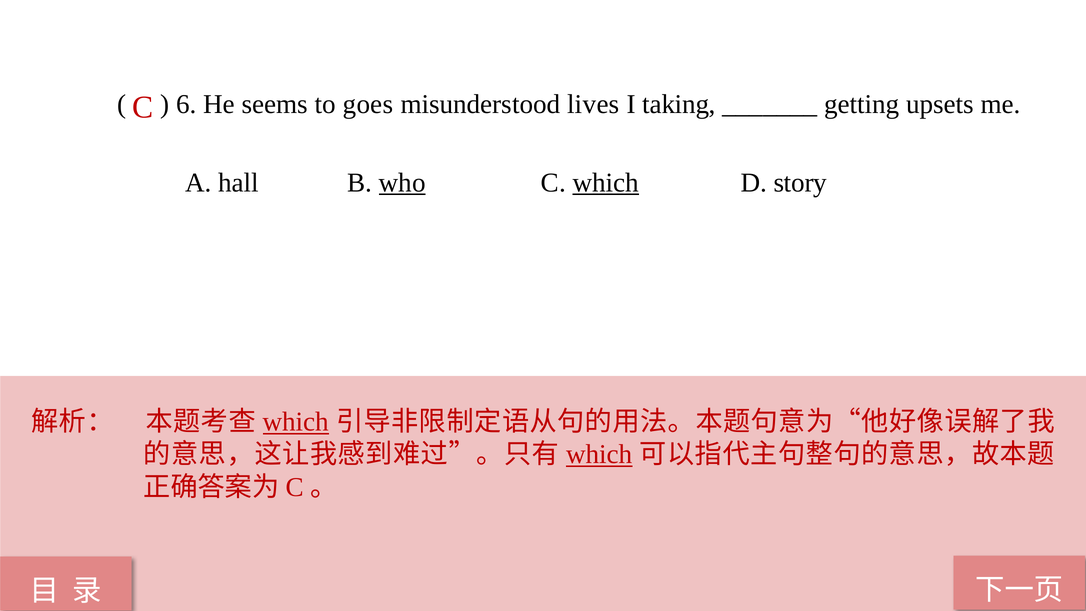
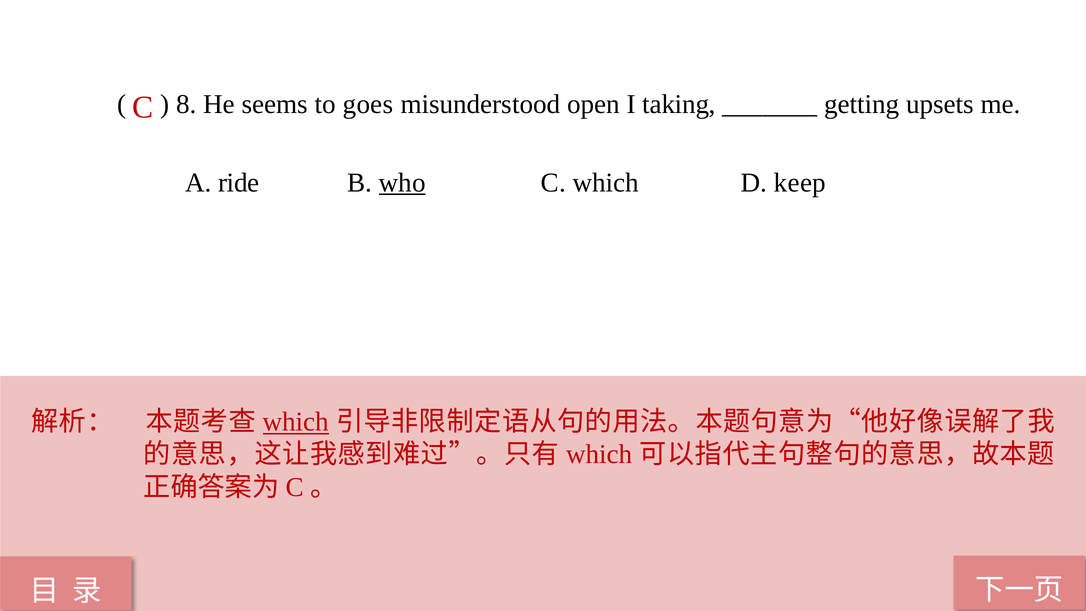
6: 6 -> 8
lives: lives -> open
hall: hall -> ride
which at (606, 183) underline: present -> none
story: story -> keep
which at (599, 454) underline: present -> none
